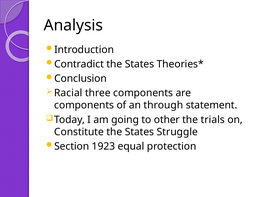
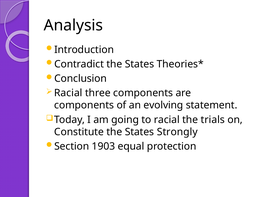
through: through -> evolving
to other: other -> racial
Struggle: Struggle -> Strongly
1923: 1923 -> 1903
